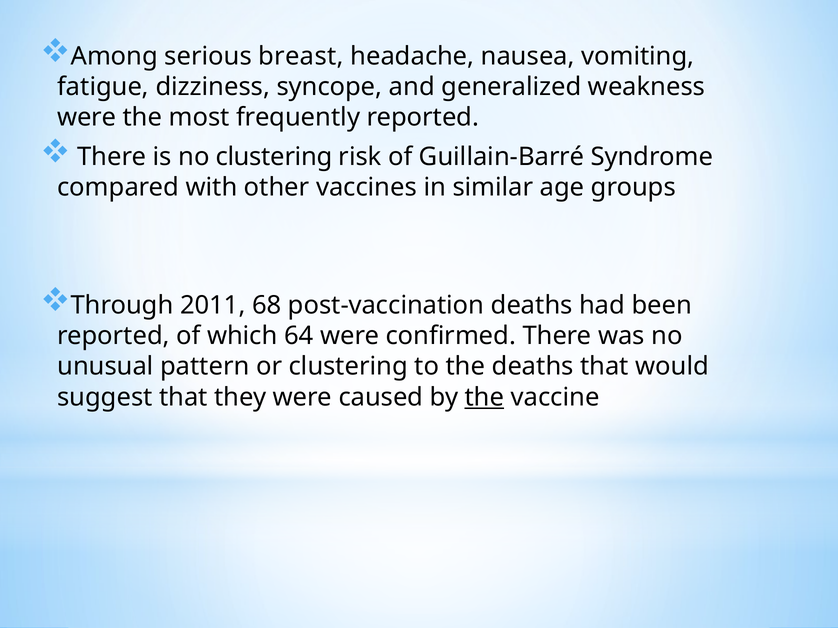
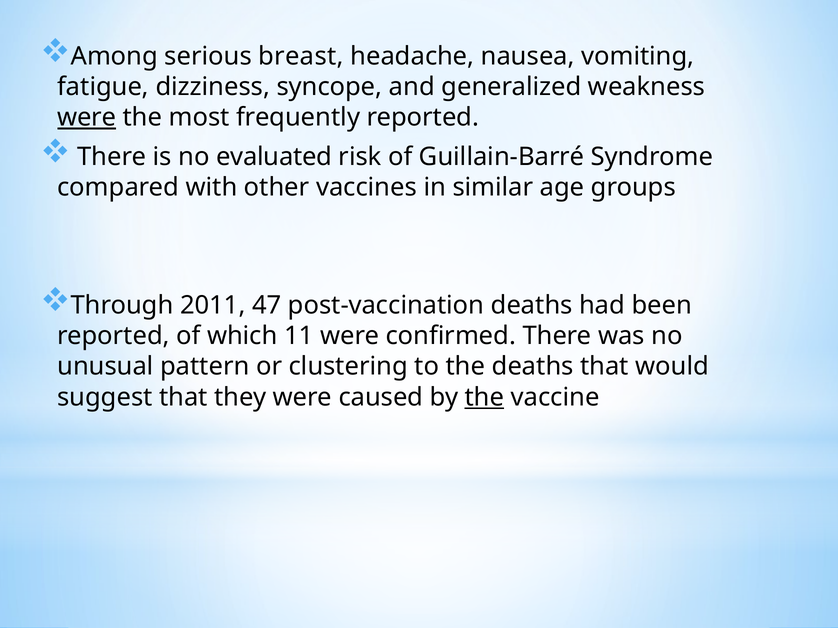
were at (87, 118) underline: none -> present
no clustering: clustering -> evaluated
68: 68 -> 47
64: 64 -> 11
